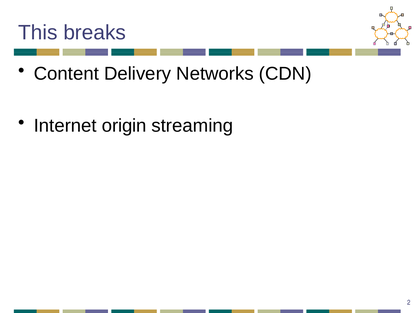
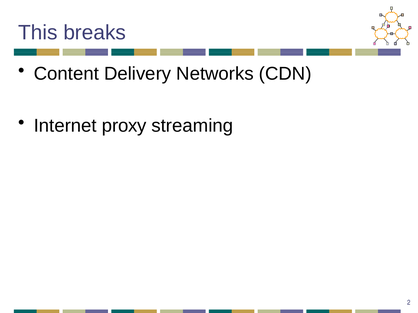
origin: origin -> proxy
